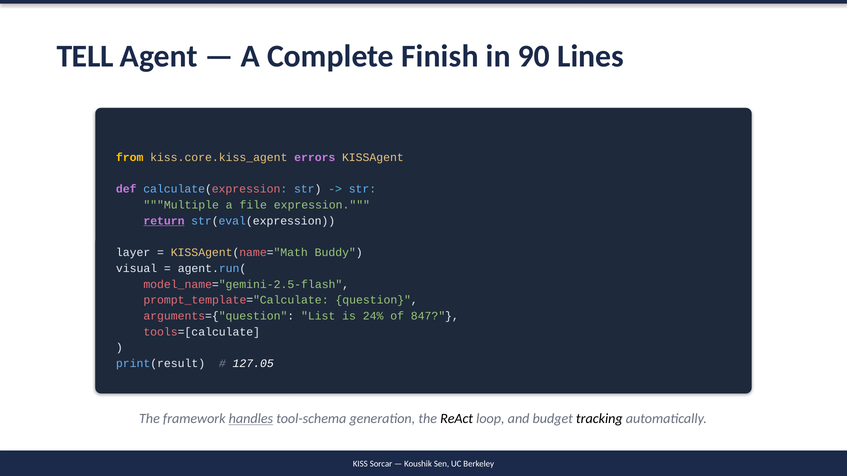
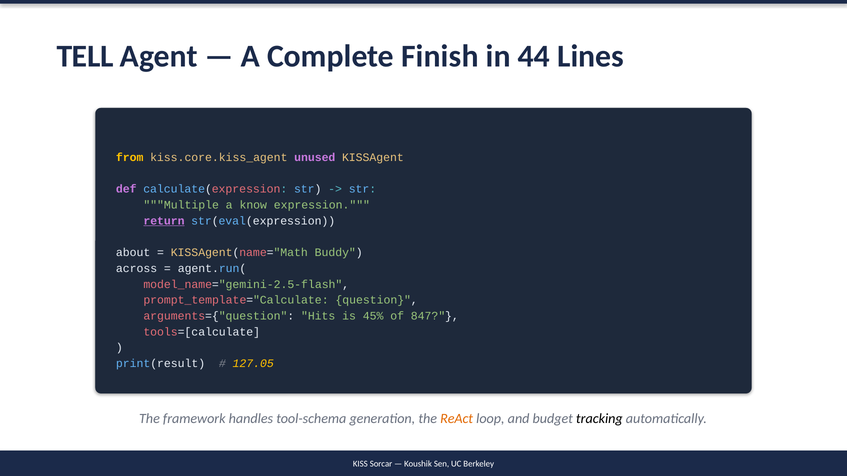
90: 90 -> 44
errors: errors -> unused
file: file -> know
layer: layer -> about
visual: visual -> across
List: List -> Hits
24%: 24% -> 45%
127.05 colour: white -> yellow
handles underline: present -> none
ReAct colour: black -> orange
